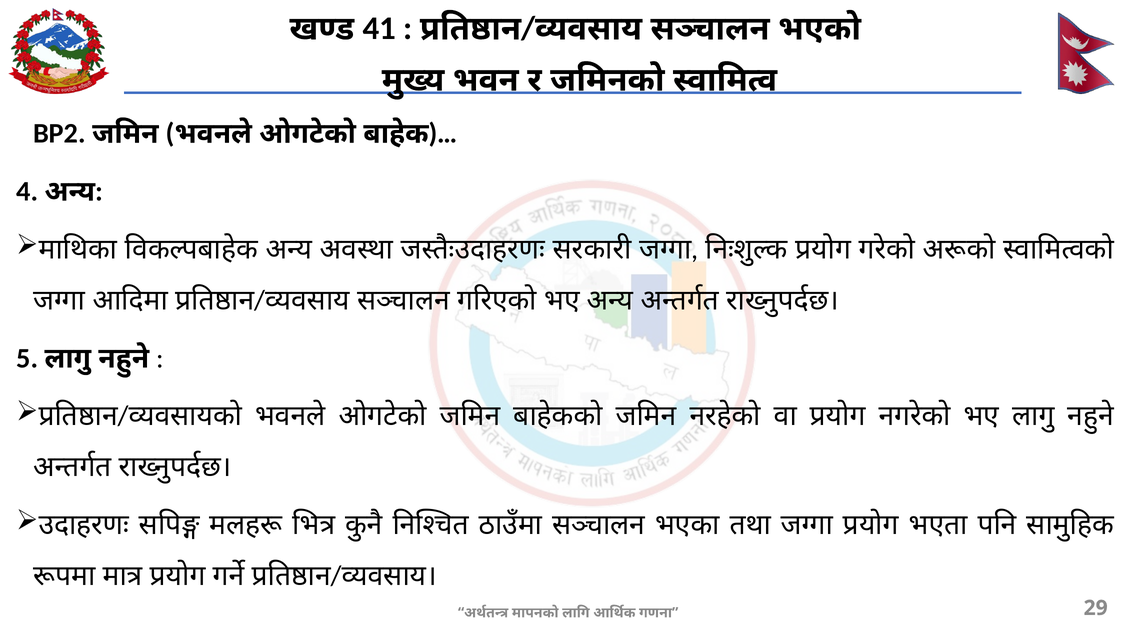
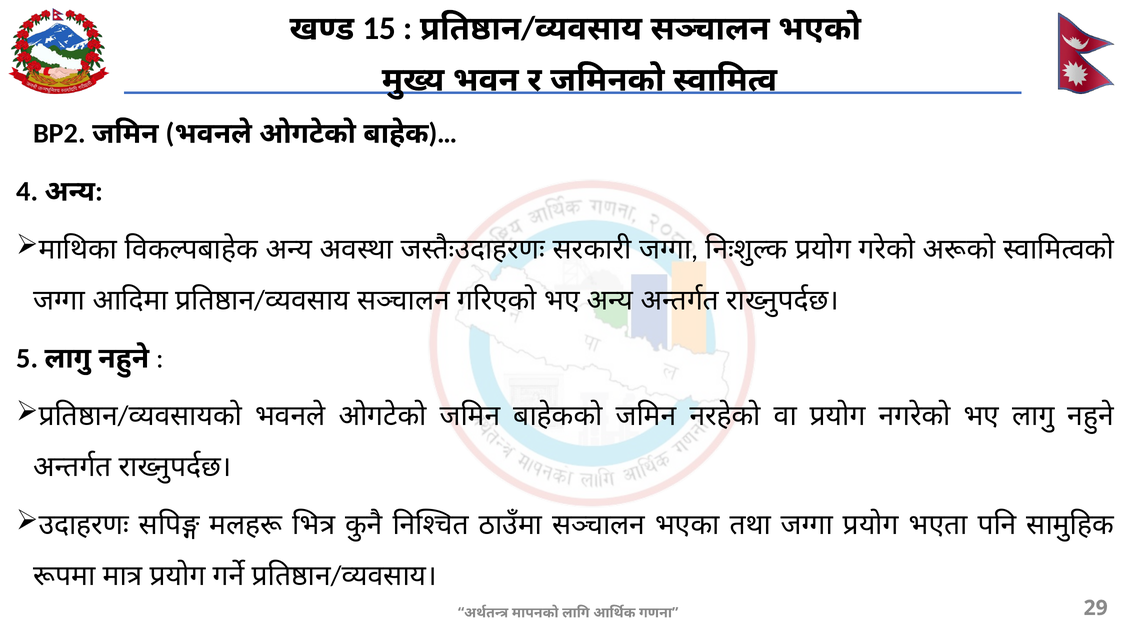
41: 41 -> 15
